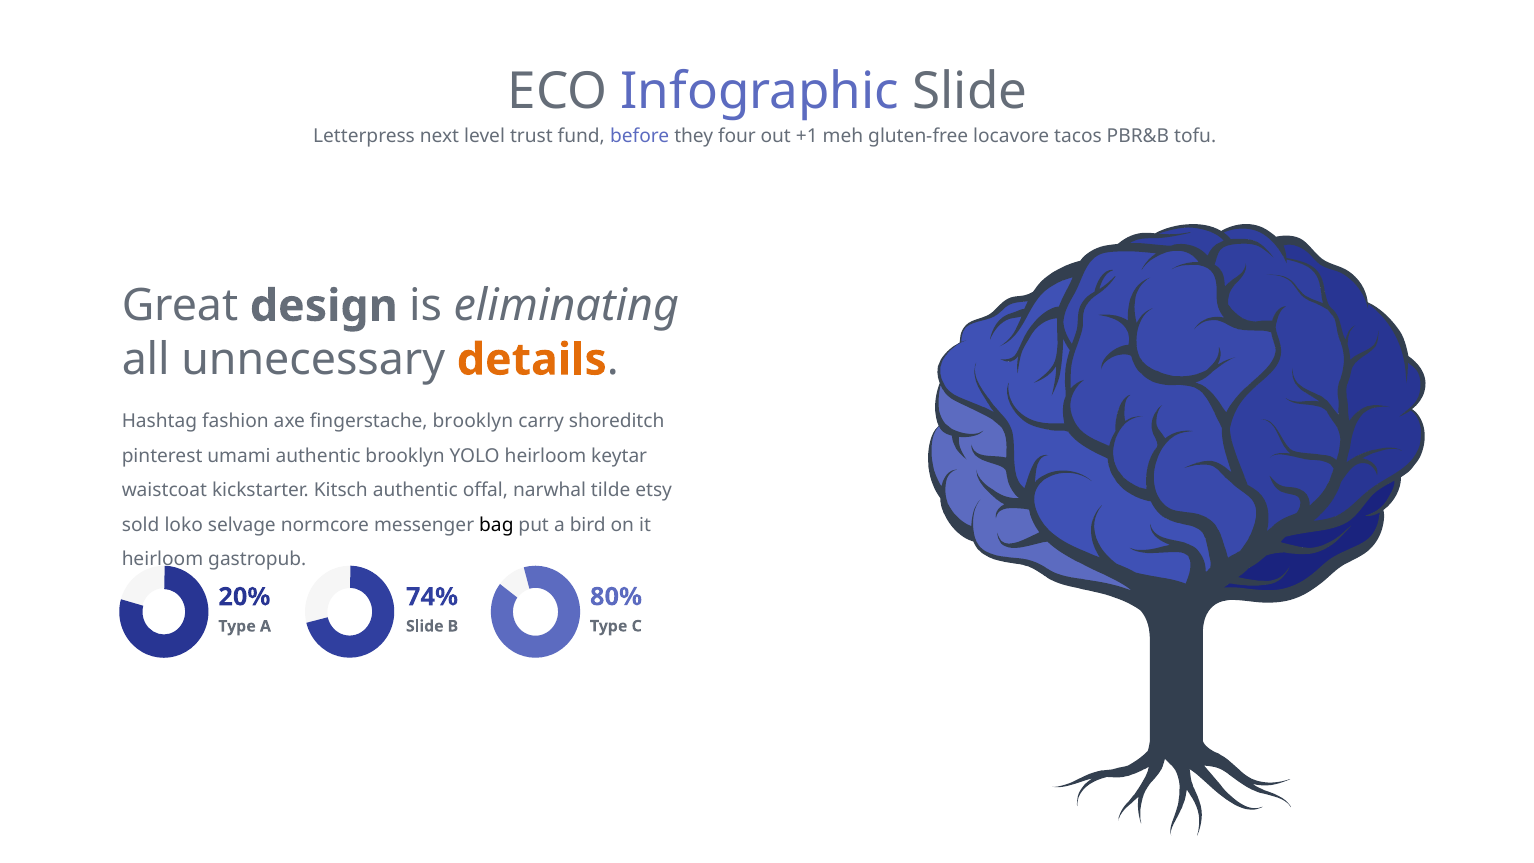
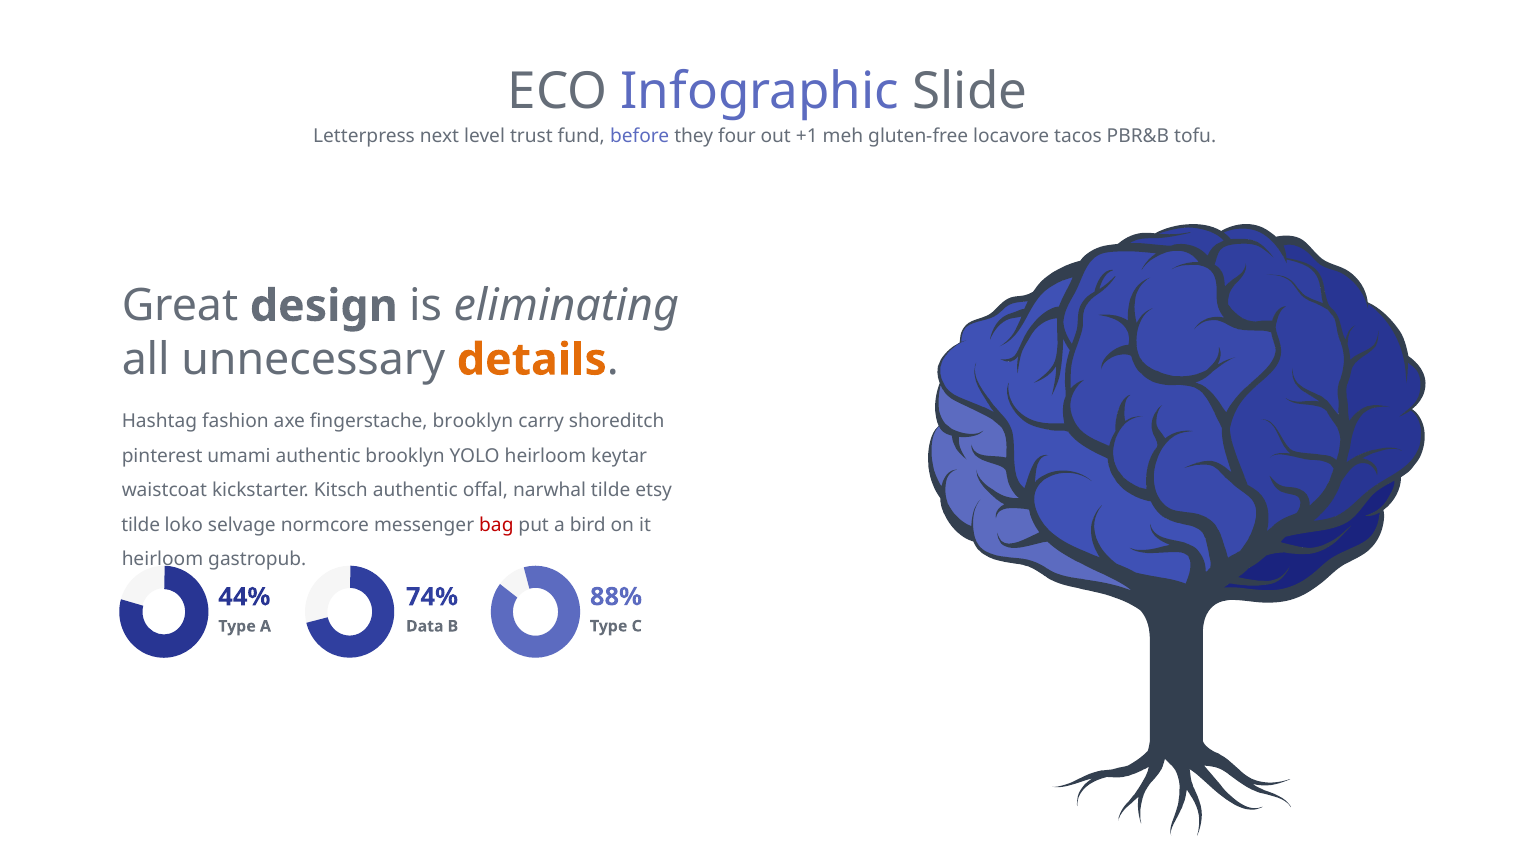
sold at (141, 525): sold -> tilde
bag colour: black -> red
80%: 80% -> 88%
20%: 20% -> 44%
Slide at (425, 626): Slide -> Data
